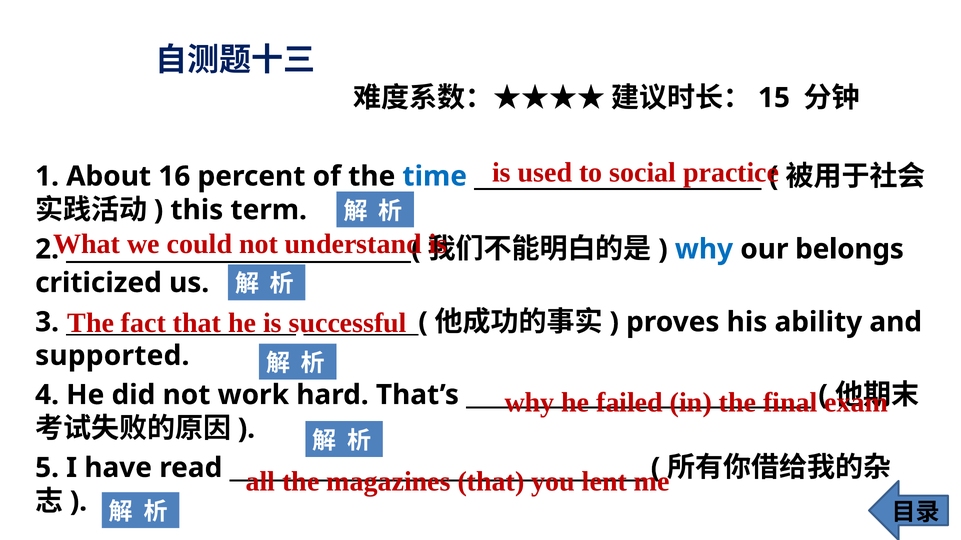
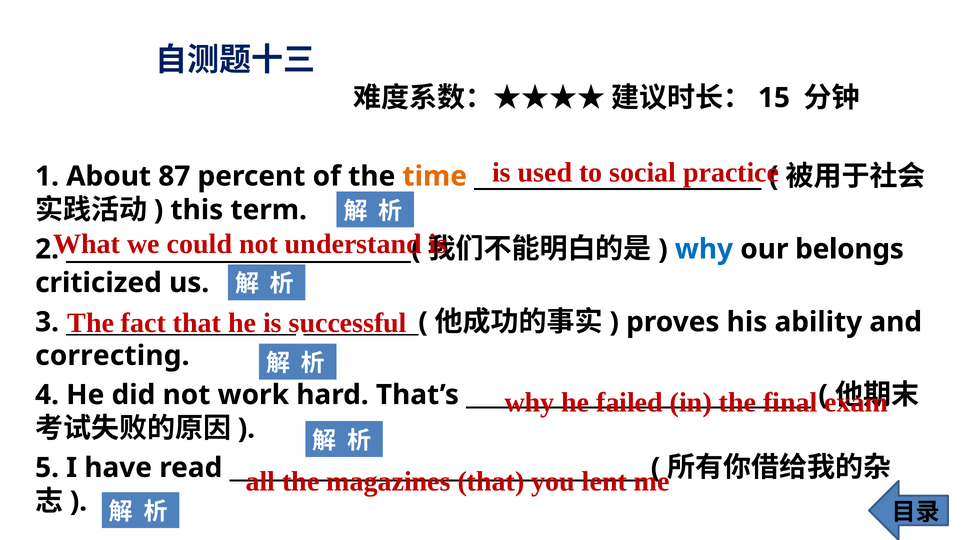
16: 16 -> 87
time colour: blue -> orange
supported: supported -> correcting
